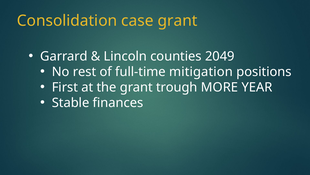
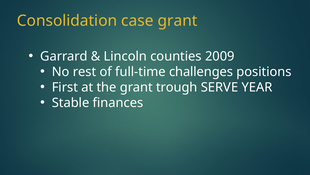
2049: 2049 -> 2009
mitigation: mitigation -> challenges
MORE: MORE -> SERVE
